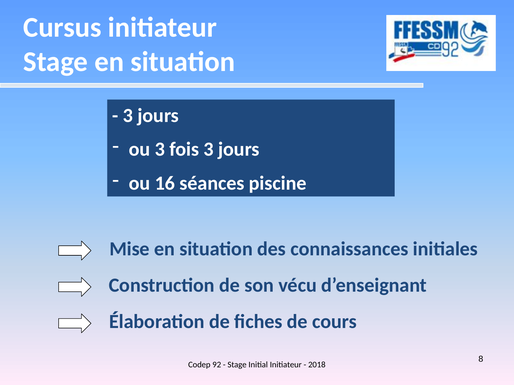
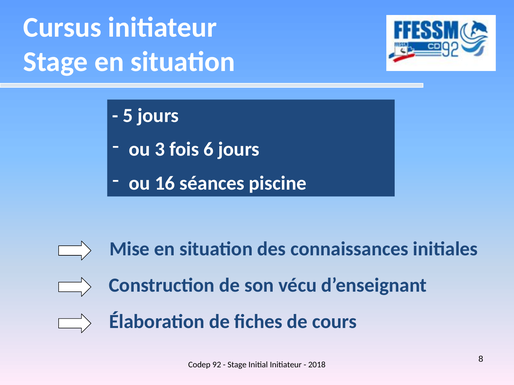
3 at (128, 116): 3 -> 5
fois 3: 3 -> 6
